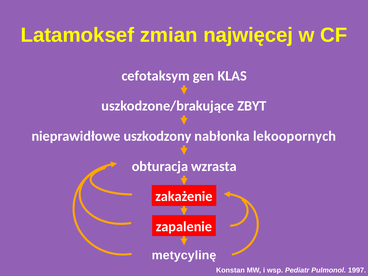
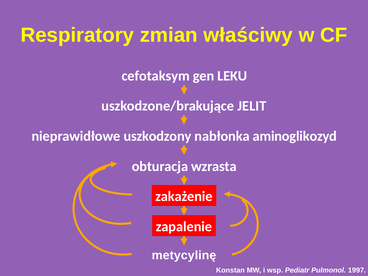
Latamoksef: Latamoksef -> Respiratory
najwięcej: najwięcej -> właściwy
KLAS: KLAS -> LEKU
ZBYT: ZBYT -> JELIT
lekoopornych: lekoopornych -> aminoglikozyd
